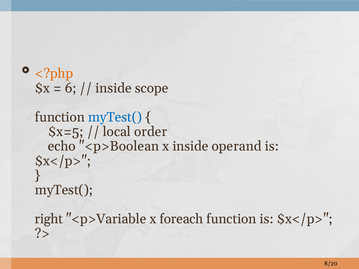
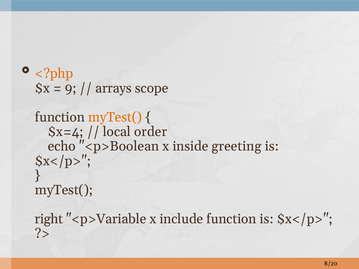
6: 6 -> 9
inside at (114, 88): inside -> arrays
myTest( at (115, 117) colour: blue -> orange
$x=5: $x=5 -> $x=4
operand: operand -> greeting
foreach: foreach -> include
